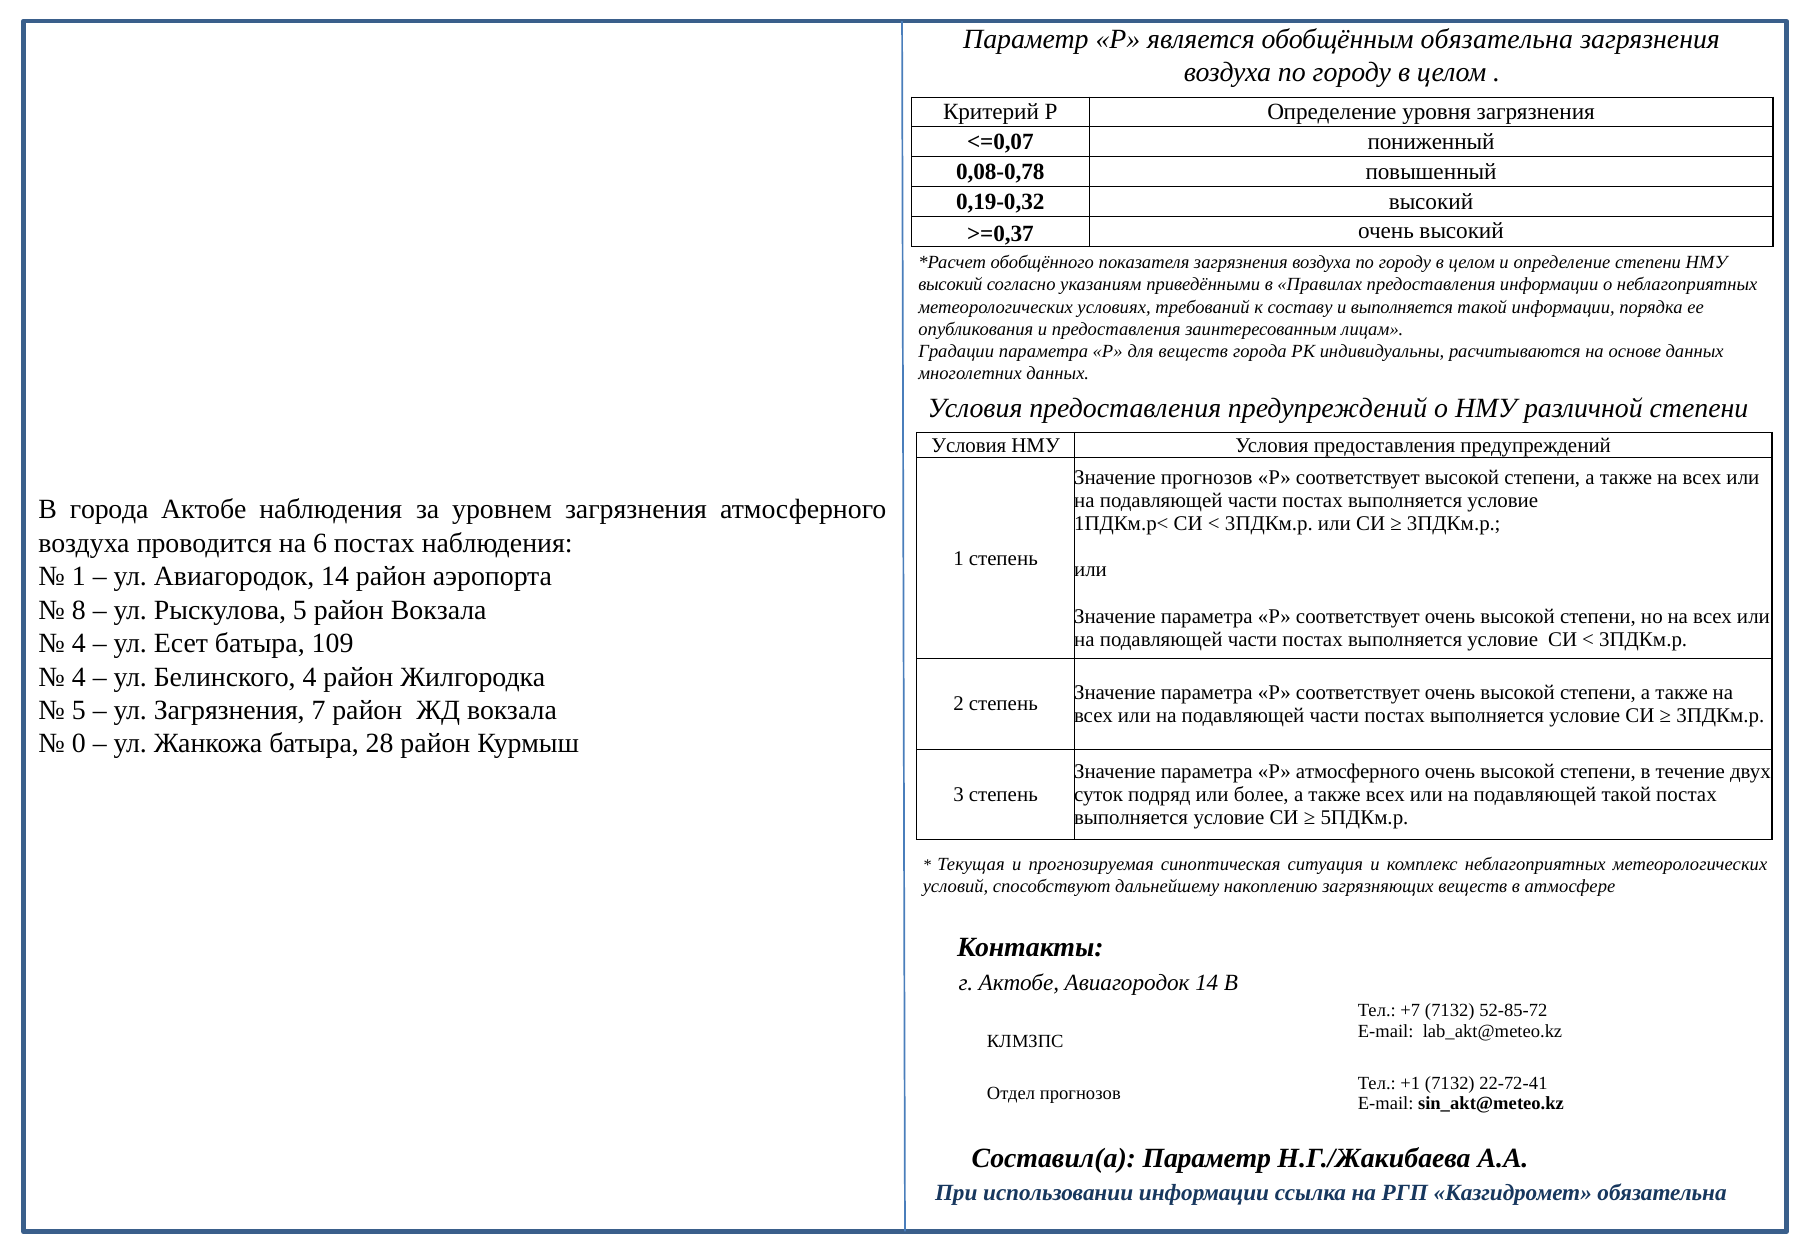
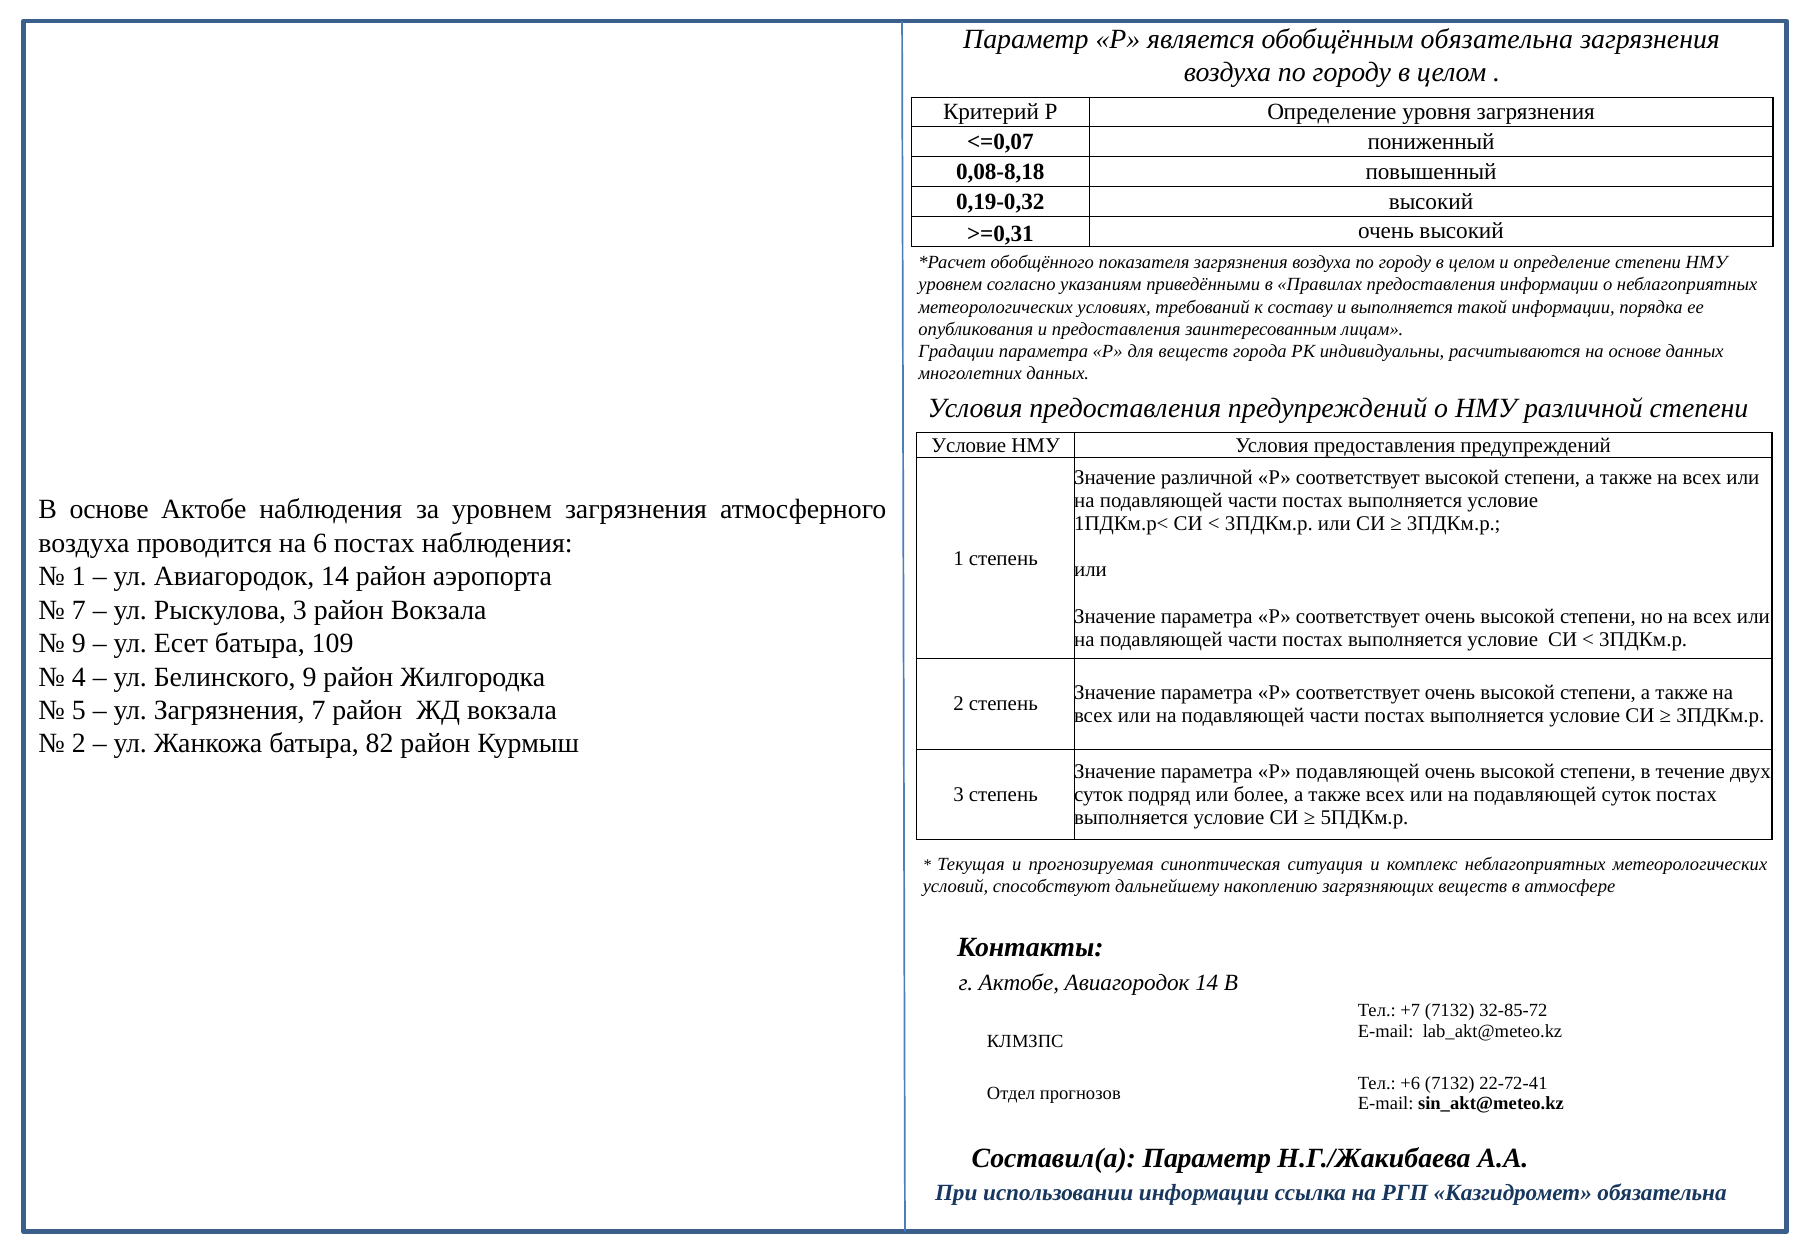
0,08-0,78: 0,08-0,78 -> 0,08-8,18
>=0,37: >=0,37 -> >=0,31
высокий at (950, 285): высокий -> уровнем
Условия at (969, 445): Условия -> Условие
Значение прогнозов: прогнозов -> различной
В города: города -> основе
8 at (79, 610): 8 -> 7
Рыскулова 5: 5 -> 3
4 at (79, 643): 4 -> 9
Белинского 4: 4 -> 9
0 at (79, 744): 0 -> 2
28: 28 -> 82
Р атмосферного: атмосферного -> подавляющей
подавляющей такой: такой -> суток
52-85-72: 52-85-72 -> 32-85-72
+1: +1 -> +6
